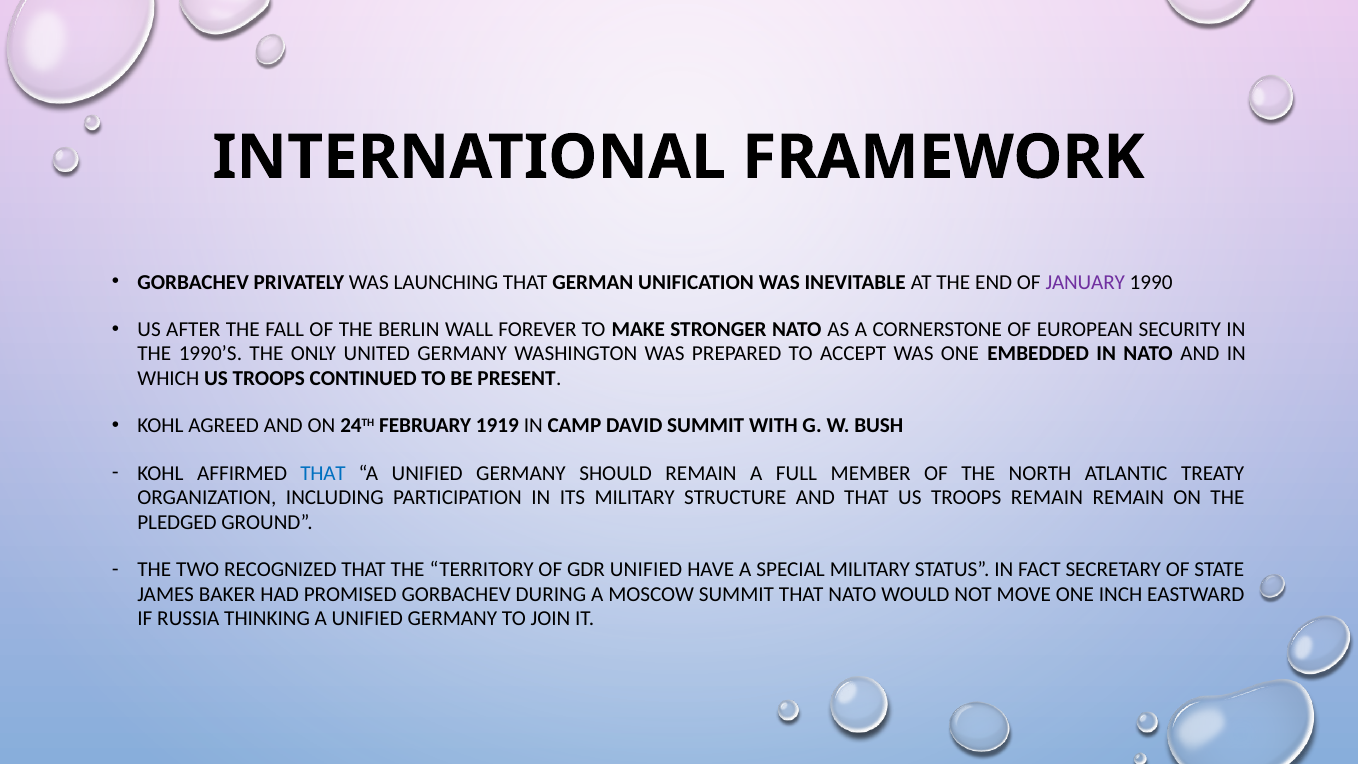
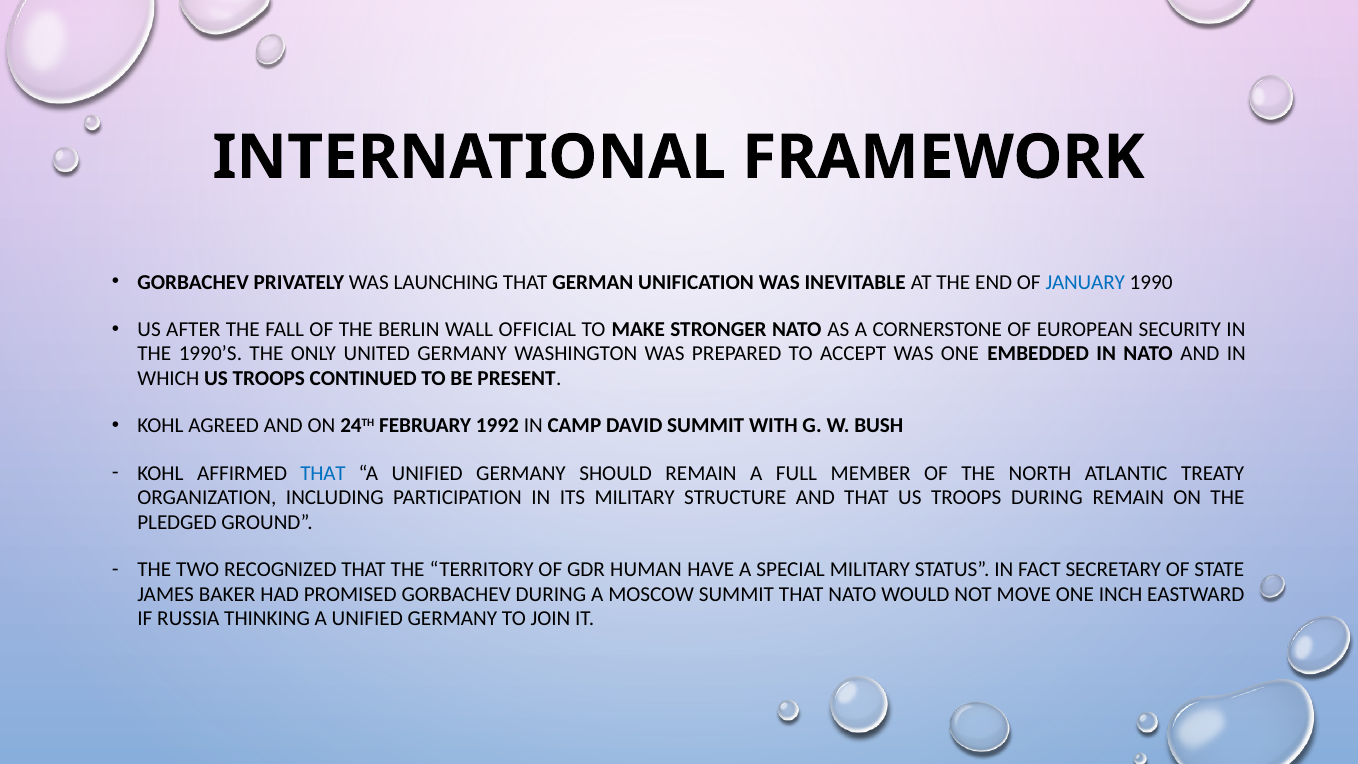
JANUARY colour: purple -> blue
FOREVER: FOREVER -> OFFICIAL
1919: 1919 -> 1992
TROOPS REMAIN: REMAIN -> DURING
GDR UNIFIED: UNIFIED -> HUMAN
